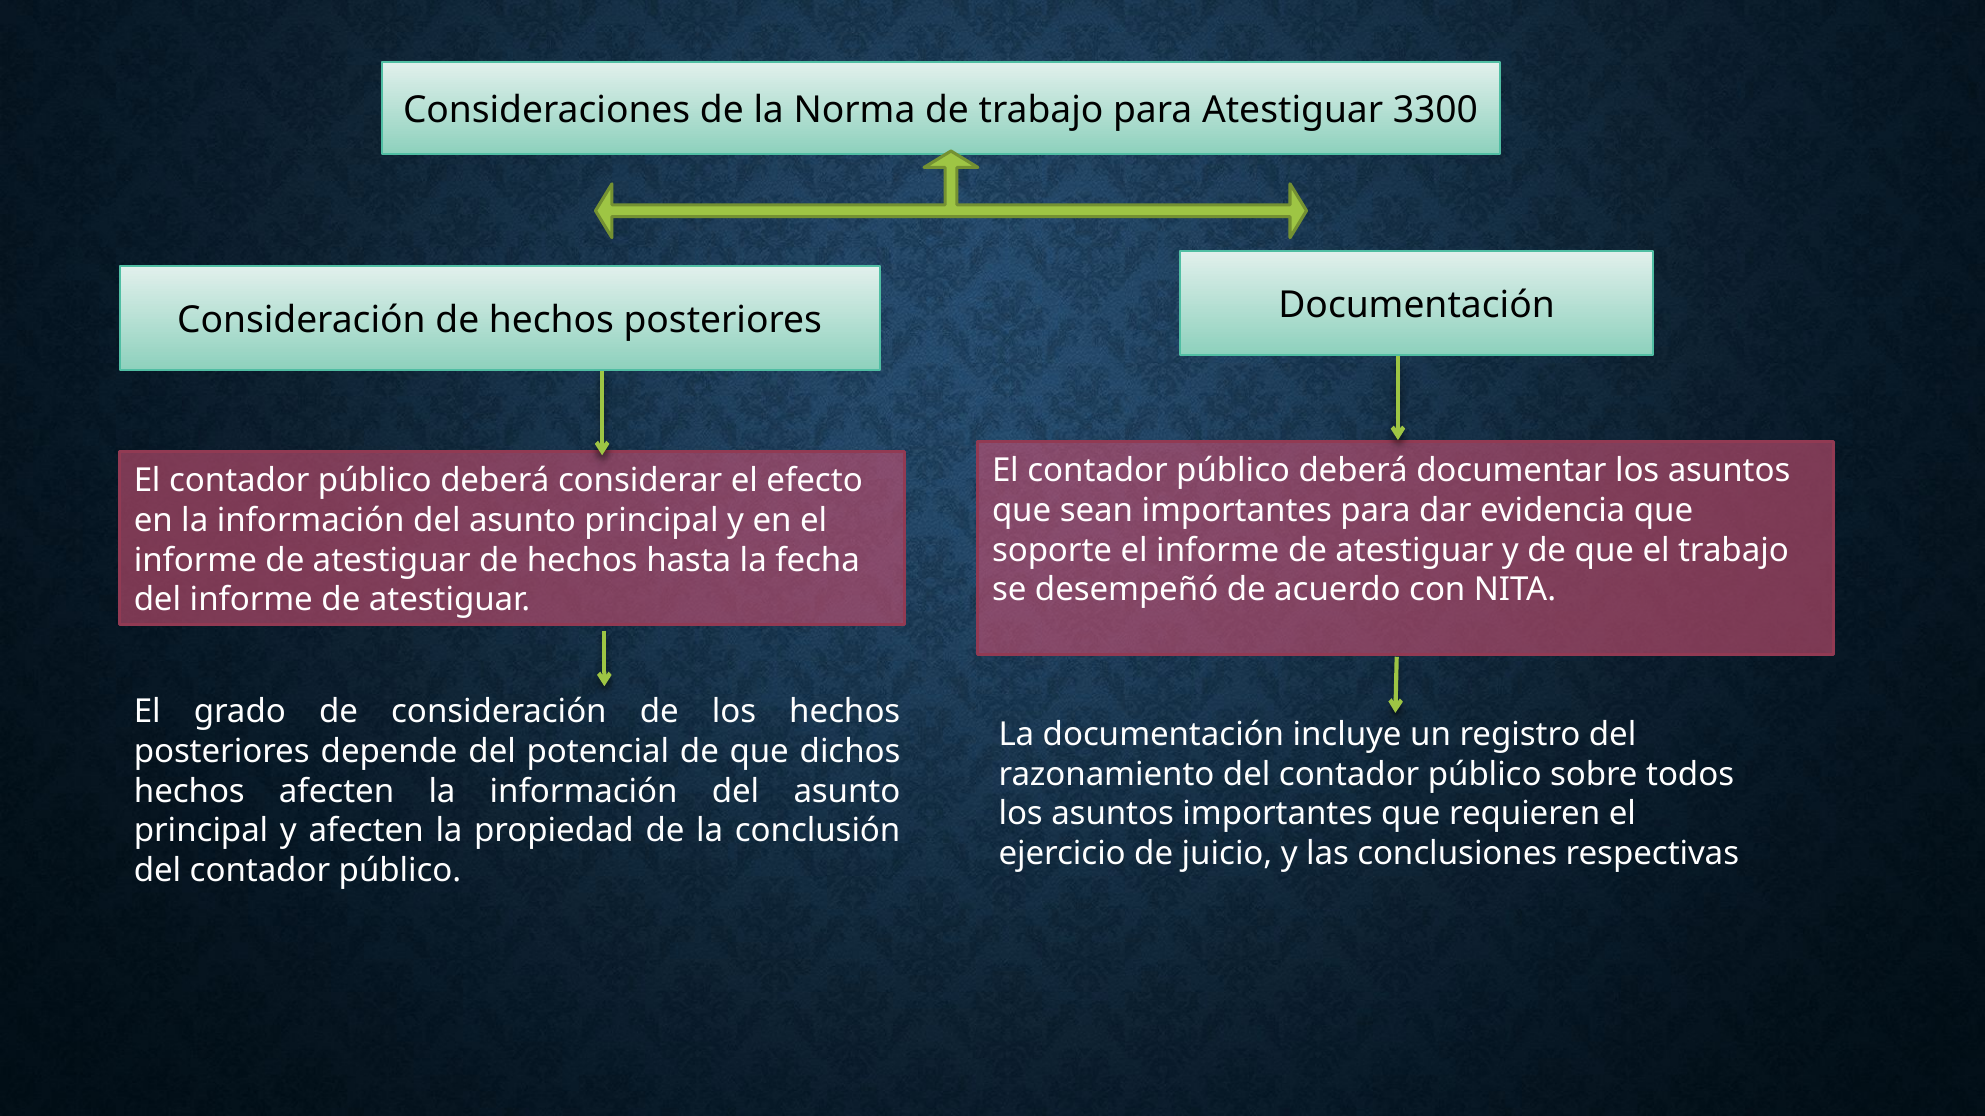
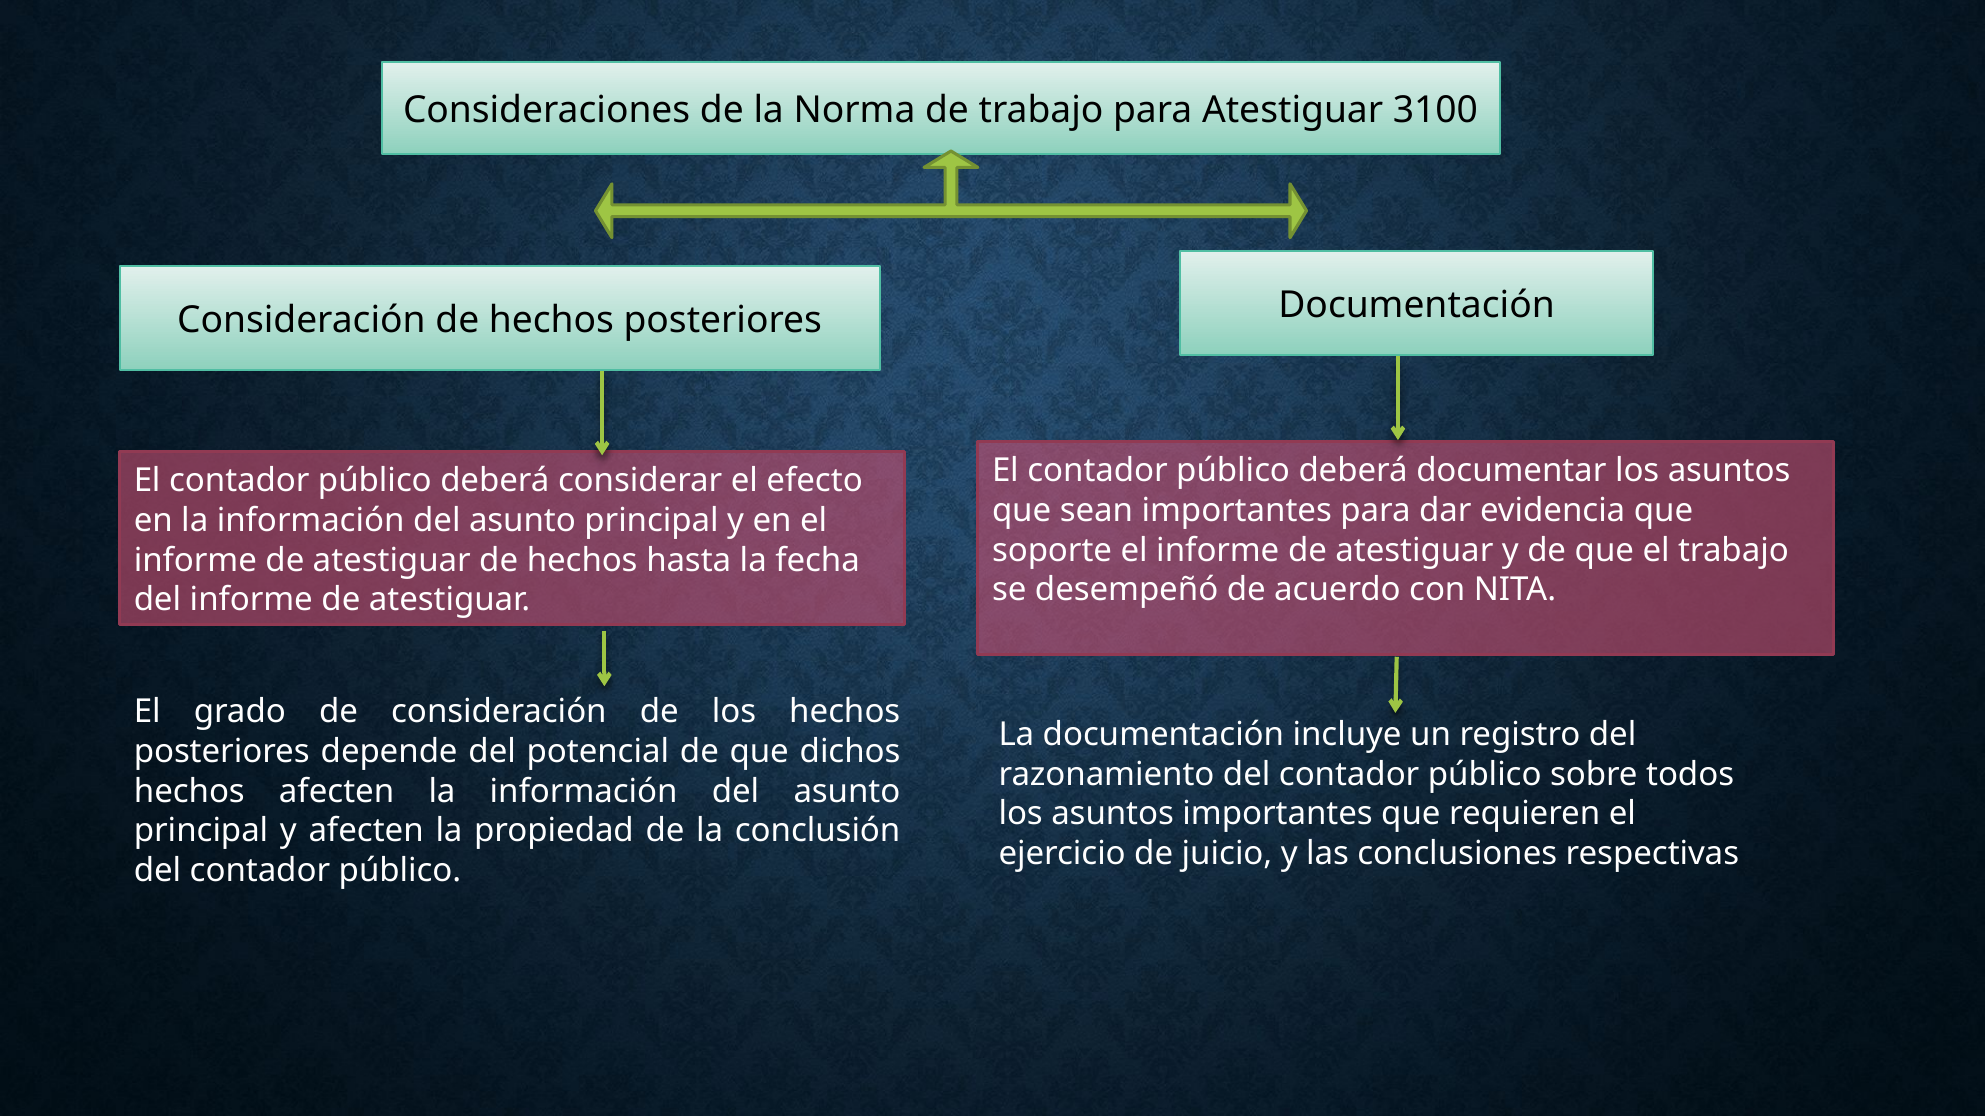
3300: 3300 -> 3100
